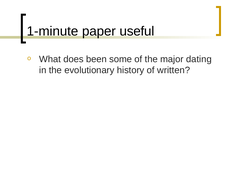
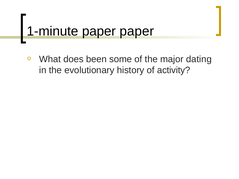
paper useful: useful -> paper
written: written -> activity
